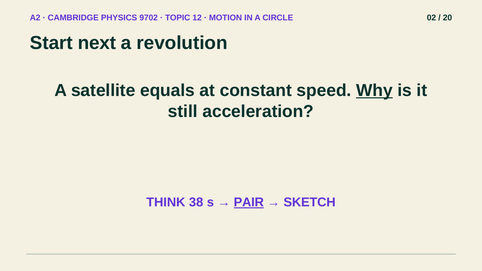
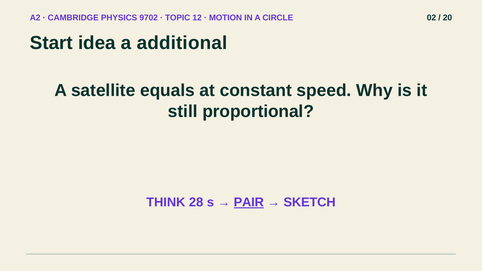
next: next -> idea
revolution: revolution -> additional
Why underline: present -> none
acceleration: acceleration -> proportional
38: 38 -> 28
